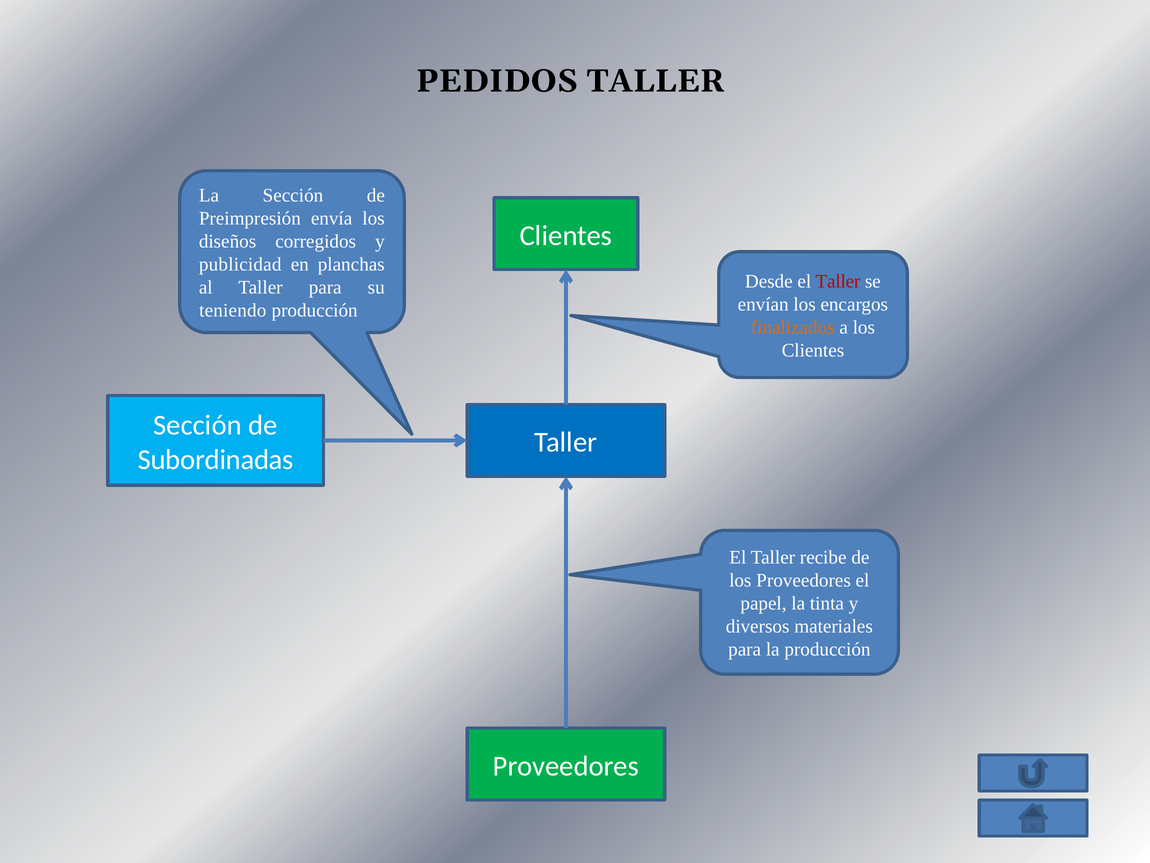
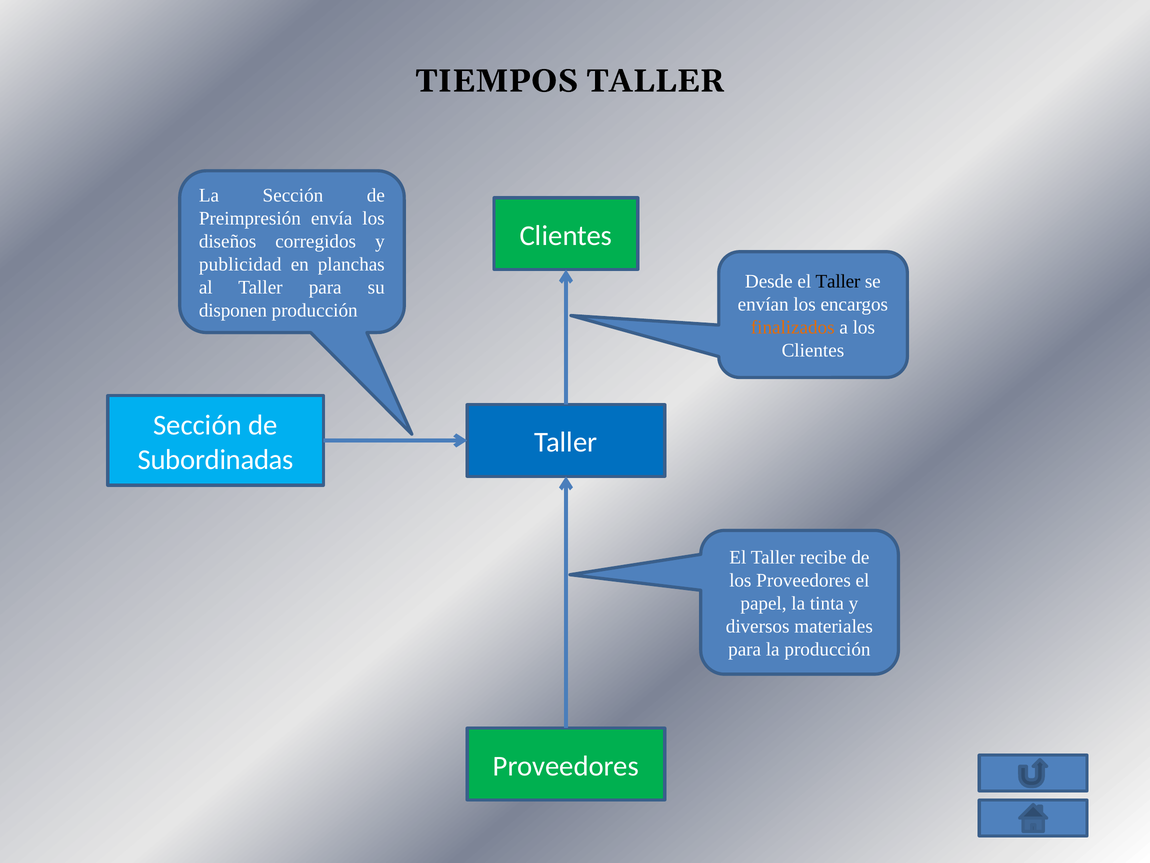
PEDIDOS: PEDIDOS -> TIEMPOS
Taller at (838, 281) colour: red -> black
teniendo: teniendo -> disponen
